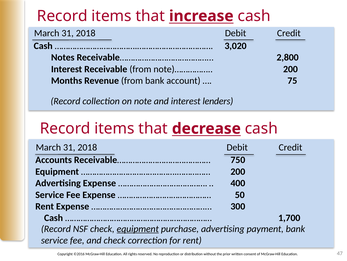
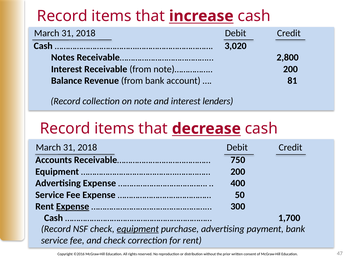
Months: Months -> Balance
75: 75 -> 81
Expense at (73, 206) underline: none -> present
